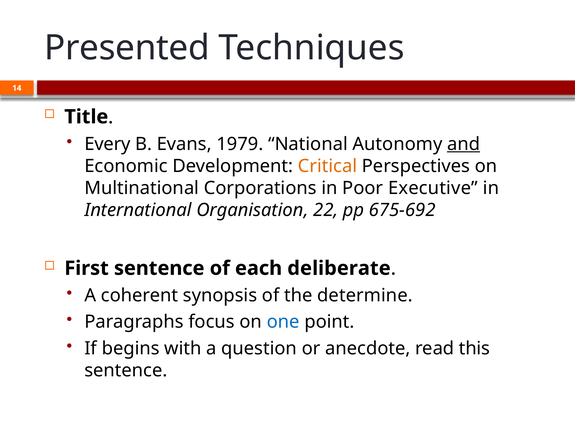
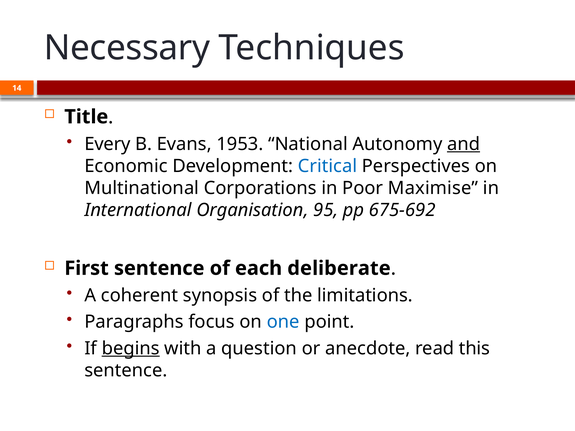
Presented: Presented -> Necessary
1979: 1979 -> 1953
Critical colour: orange -> blue
Executive: Executive -> Maximise
22: 22 -> 95
determine: determine -> limitations
begins underline: none -> present
